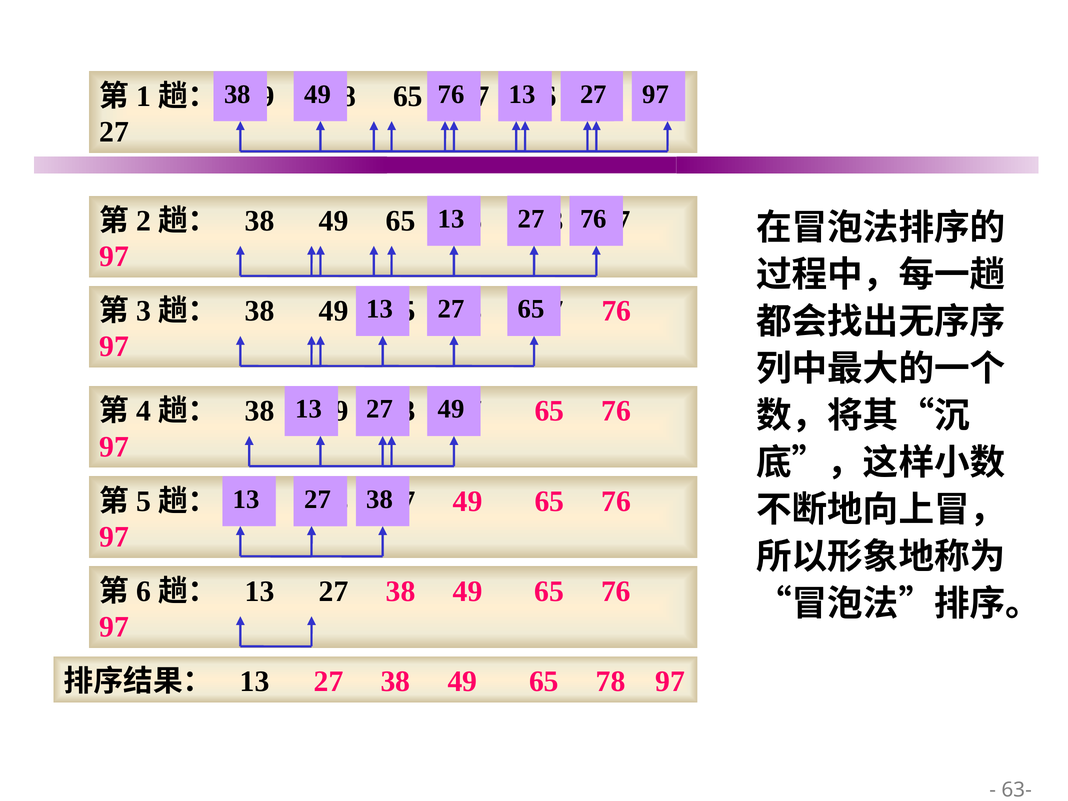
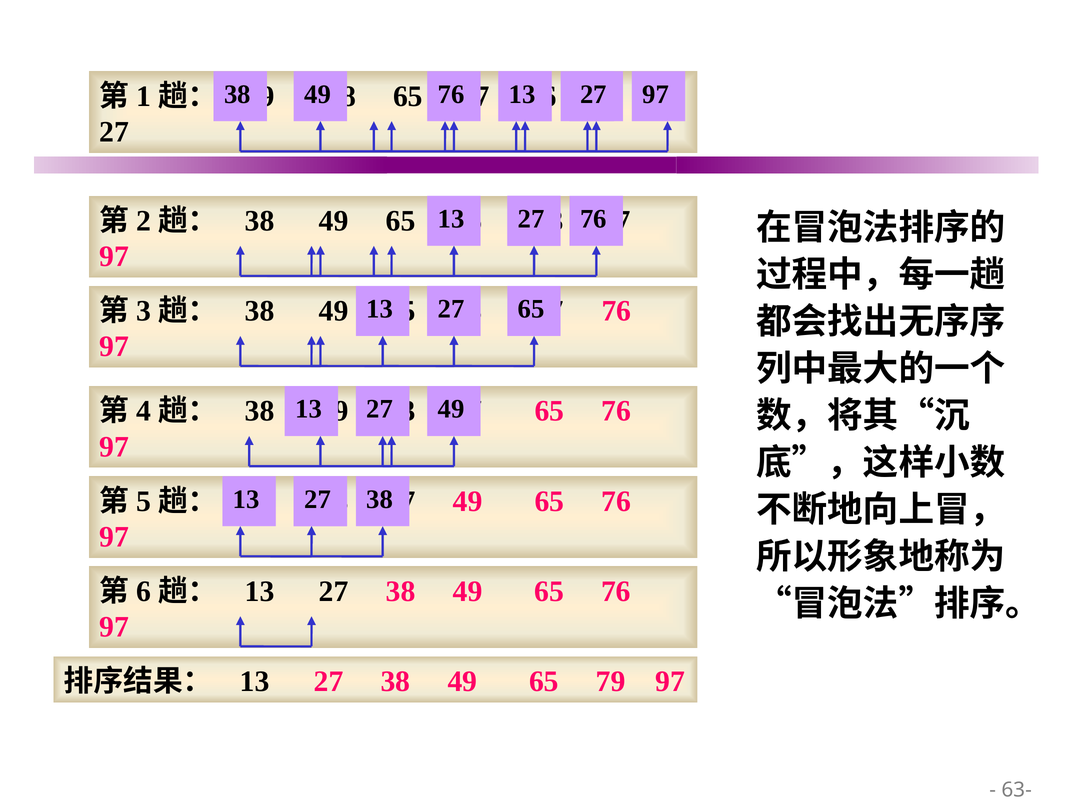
78: 78 -> 79
